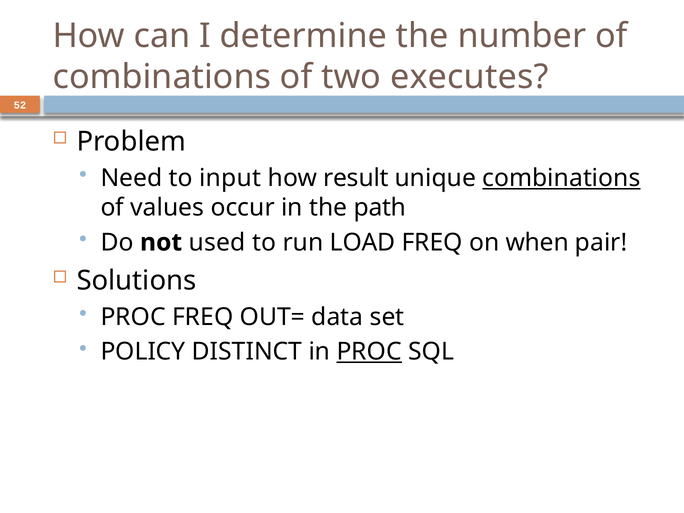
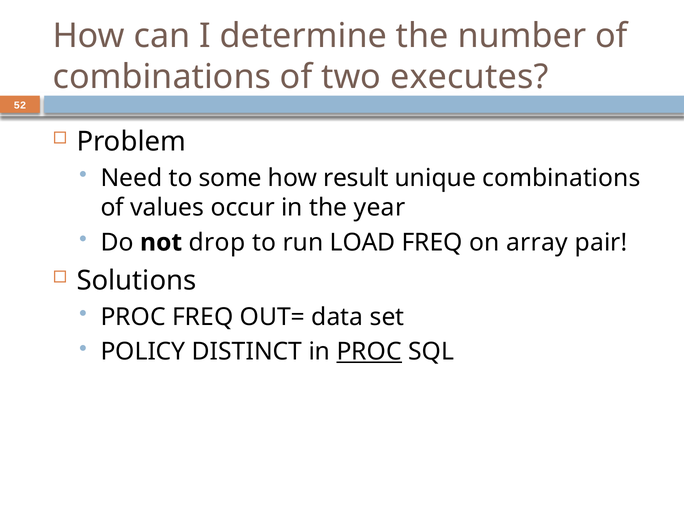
input: input -> some
combinations at (561, 178) underline: present -> none
path: path -> year
used: used -> drop
when: when -> array
